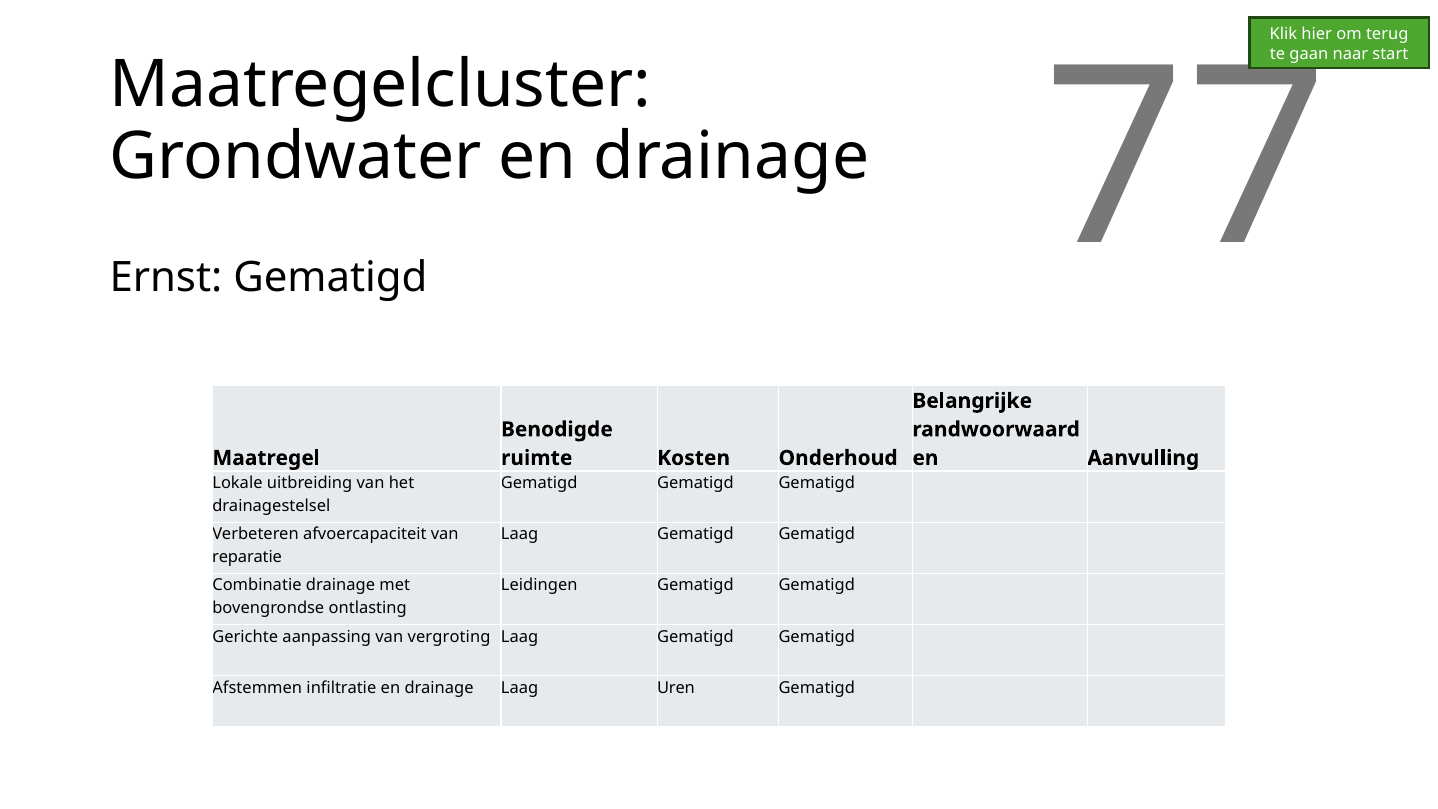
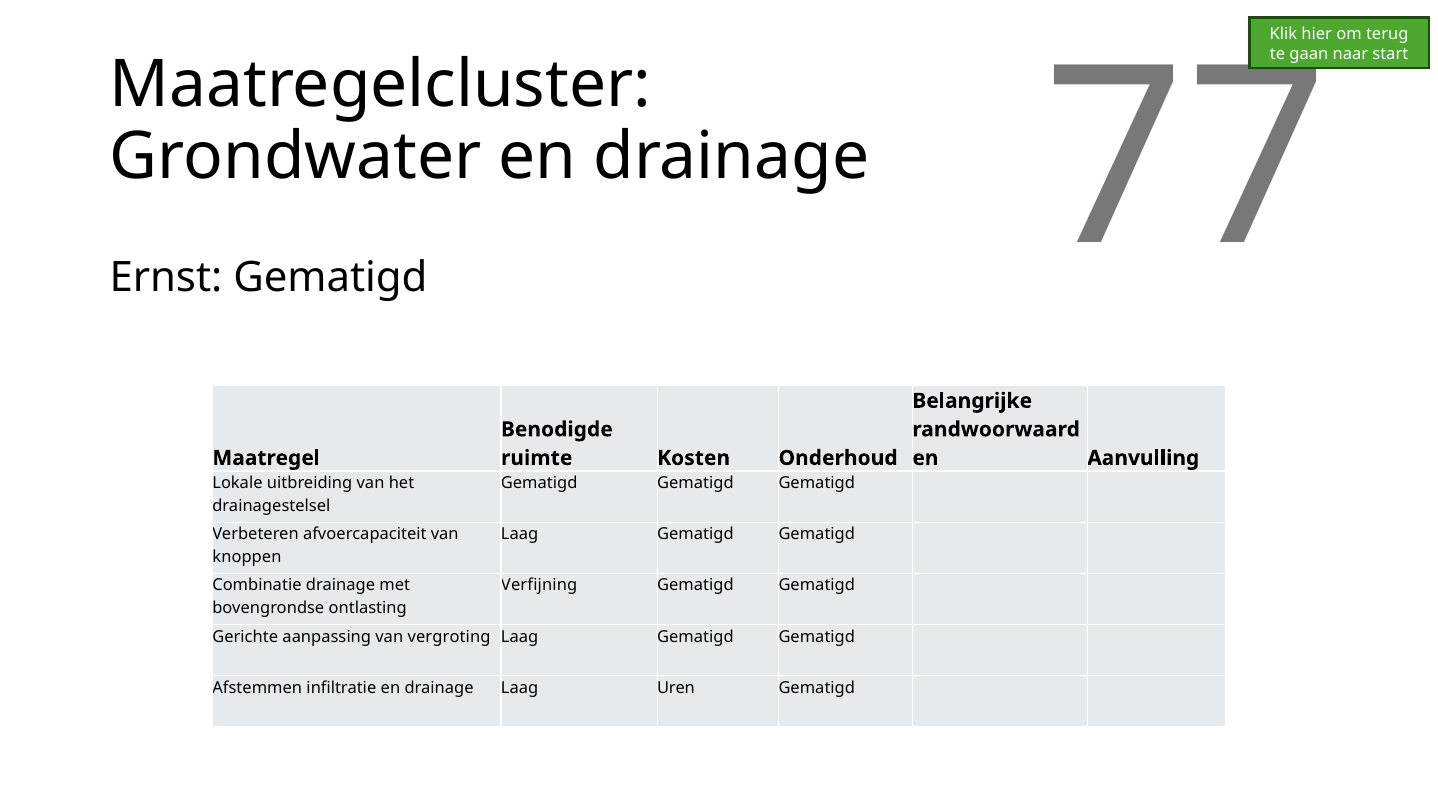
reparatie: reparatie -> knoppen
Leidingen: Leidingen -> Verfijning
